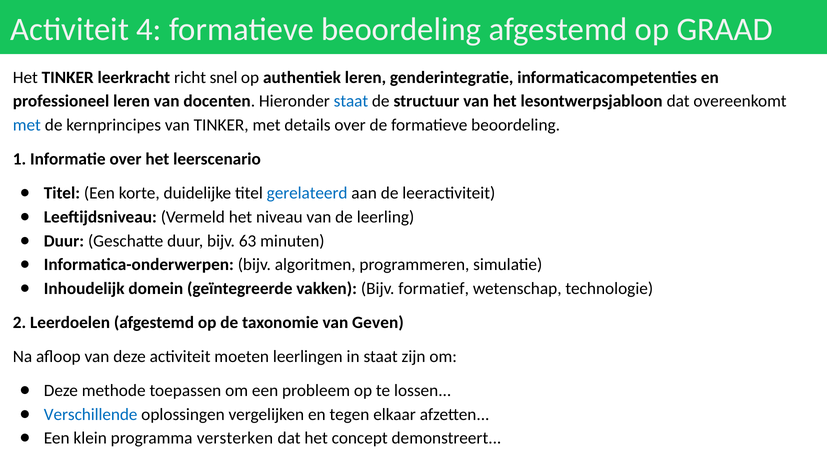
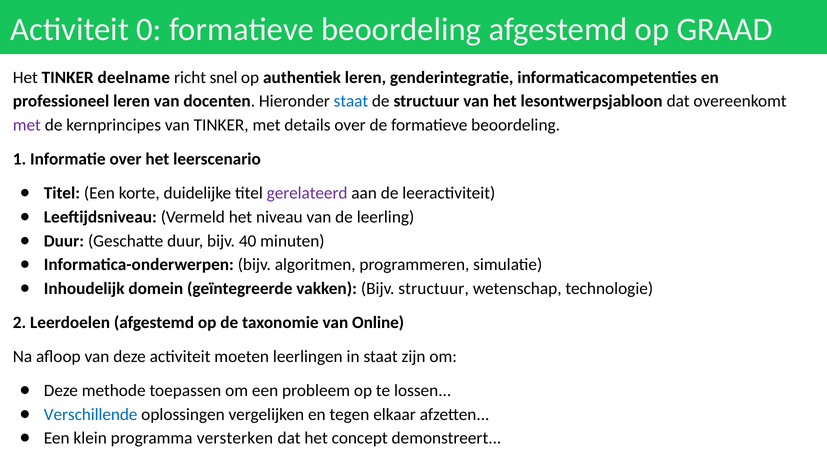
4: 4 -> 0
leerkracht: leerkracht -> deelname
met at (27, 125) colour: blue -> purple
gerelateerd colour: blue -> purple
63: 63 -> 40
Bijv formatief: formatief -> structuur
Geven: Geven -> Online
